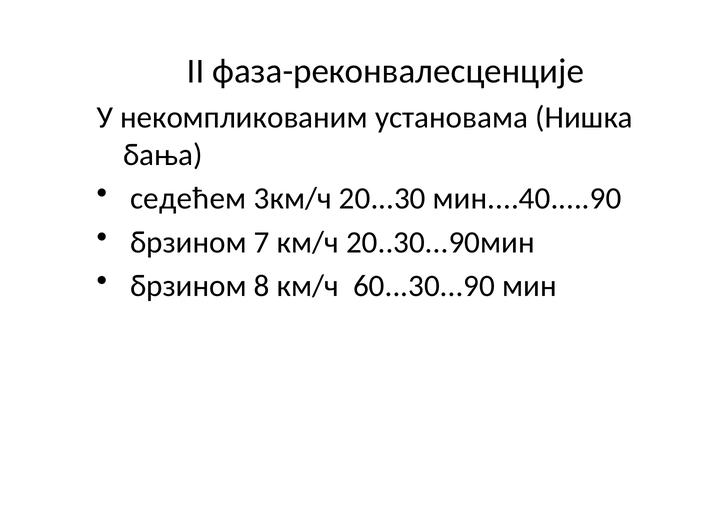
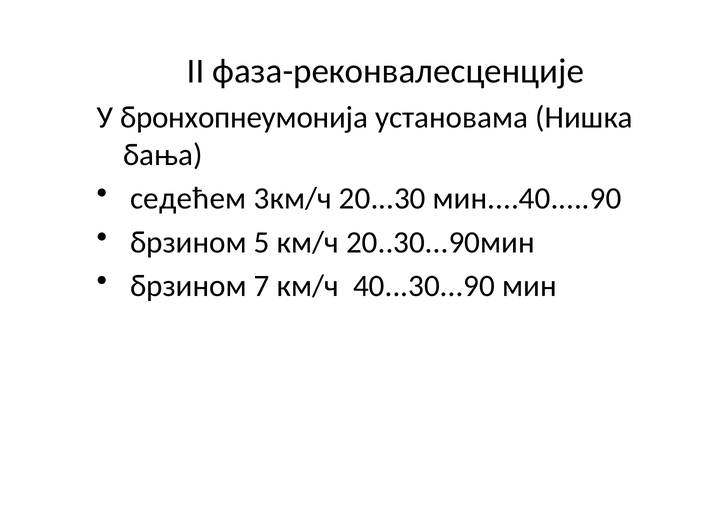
некомпликованим: некомпликованим -> бронхопнеумонија
7: 7 -> 5
8: 8 -> 7
60...30...90: 60...30...90 -> 40...30...90
